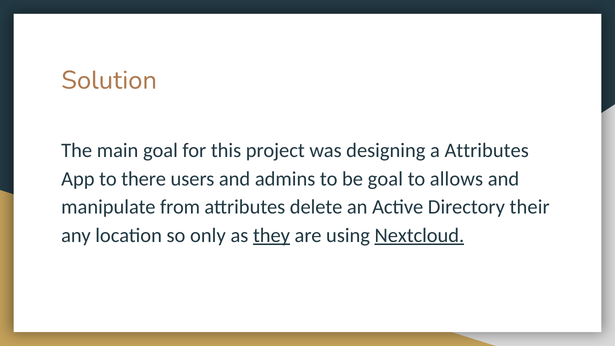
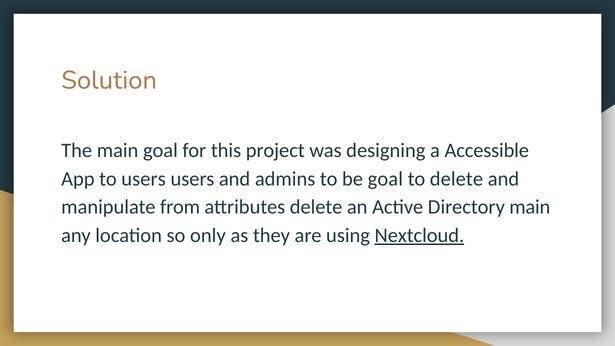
a Attributes: Attributes -> Accessible
to there: there -> users
to allows: allows -> delete
Directory their: their -> main
they underline: present -> none
